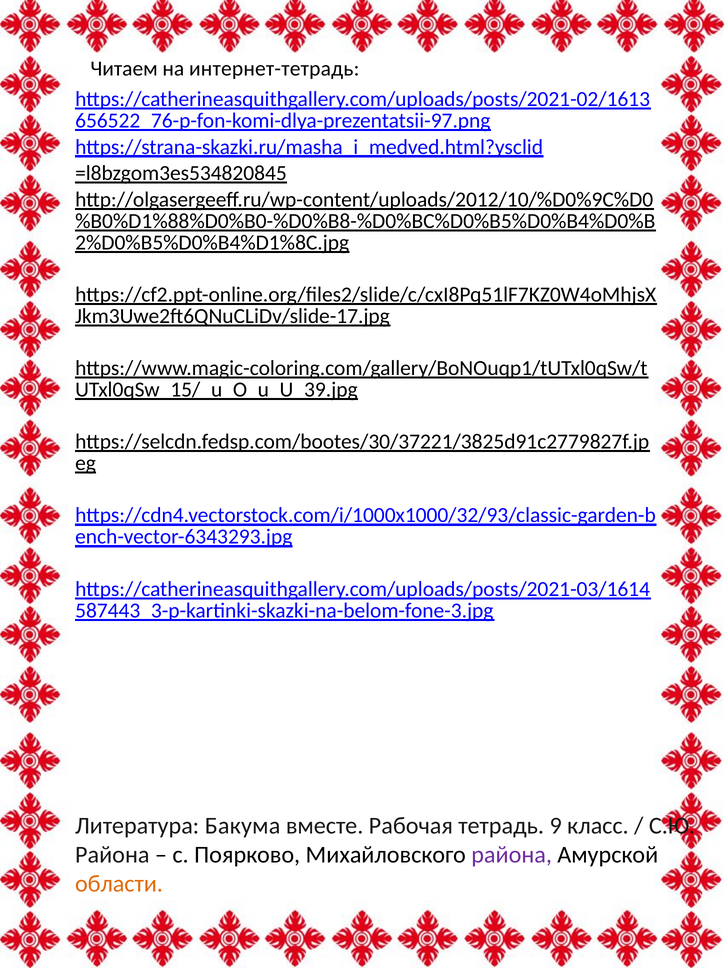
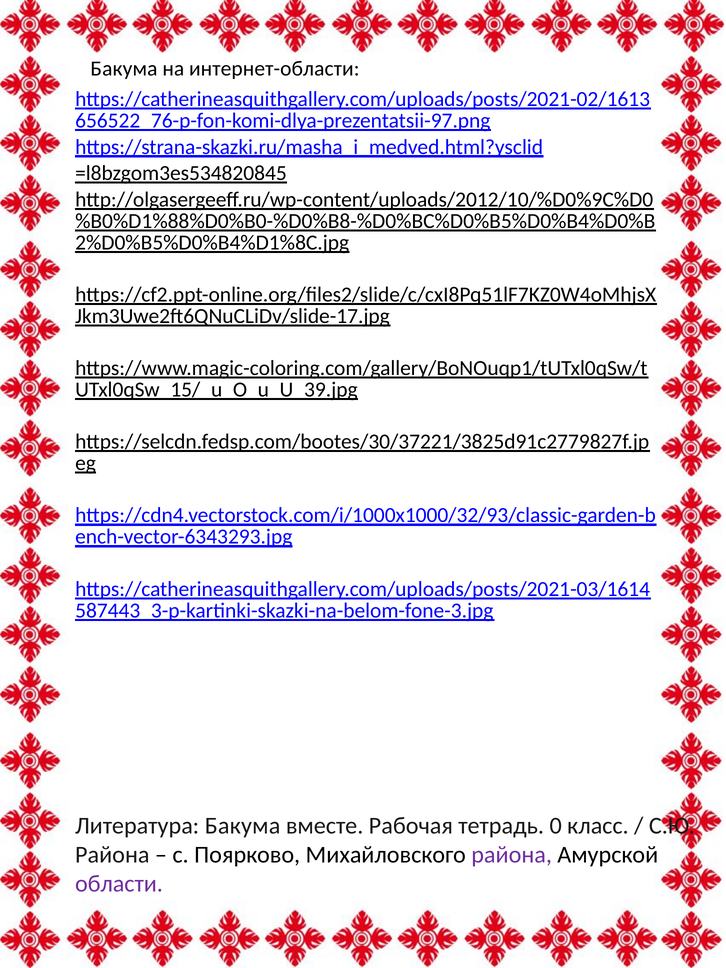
Читаем at (124, 69): Читаем -> Бакума
интернет-тетрадь: интернет-тетрадь -> интернет-области
9: 9 -> 0
области colour: orange -> purple
